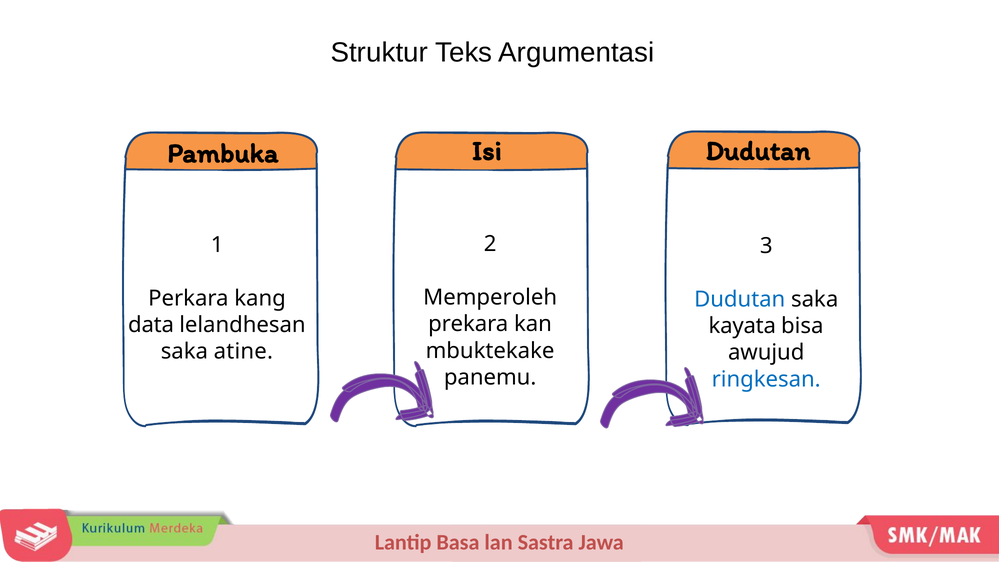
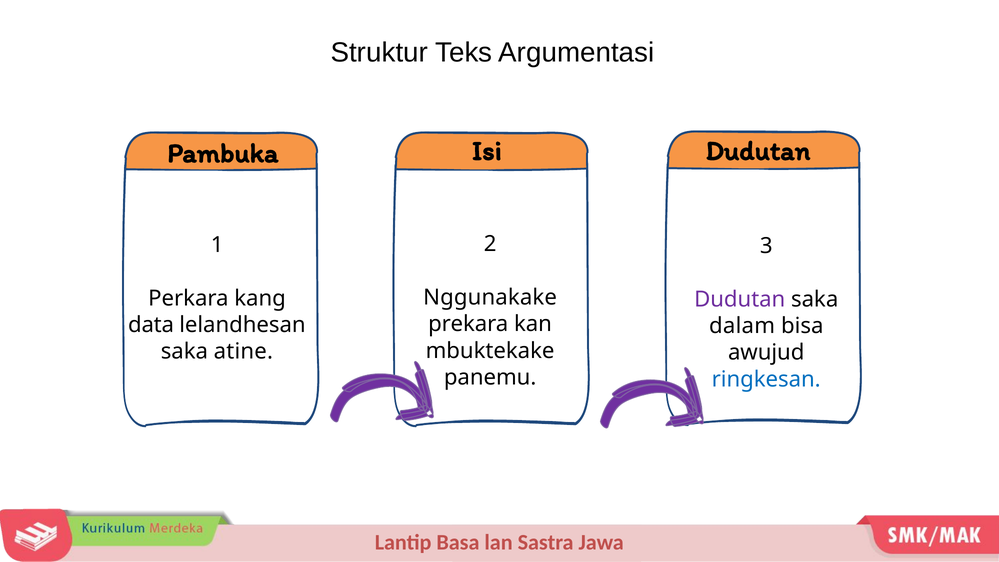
Memperoleh: Memperoleh -> Nggunakake
Dudutan at (740, 299) colour: blue -> purple
kayata: kayata -> dalam
